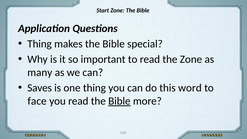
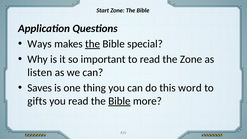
Thing at (40, 44): Thing -> Ways
the at (93, 44) underline: none -> present
many: many -> listen
face: face -> gifts
